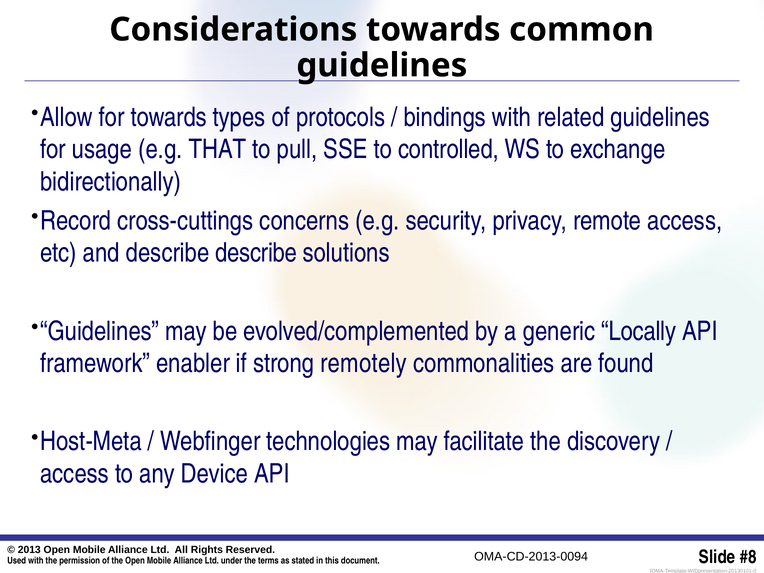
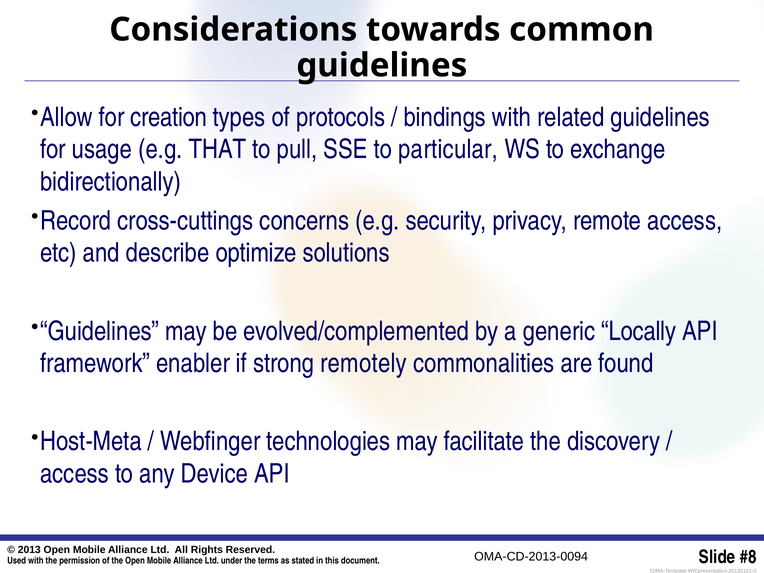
for towards: towards -> creation
controlled: controlled -> particular
describe describe: describe -> optimize
